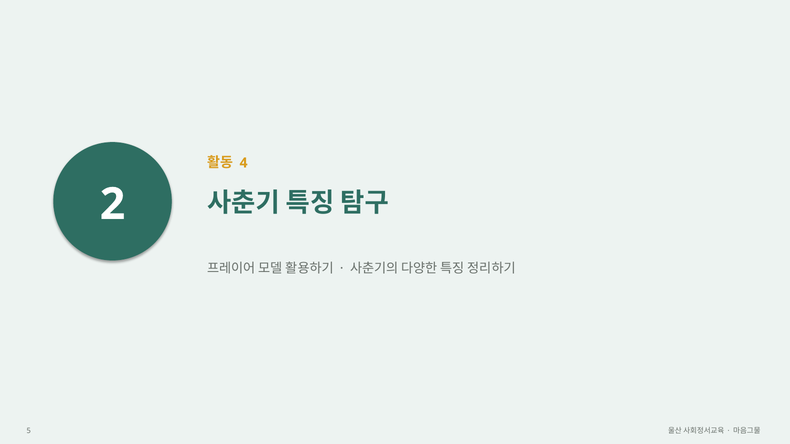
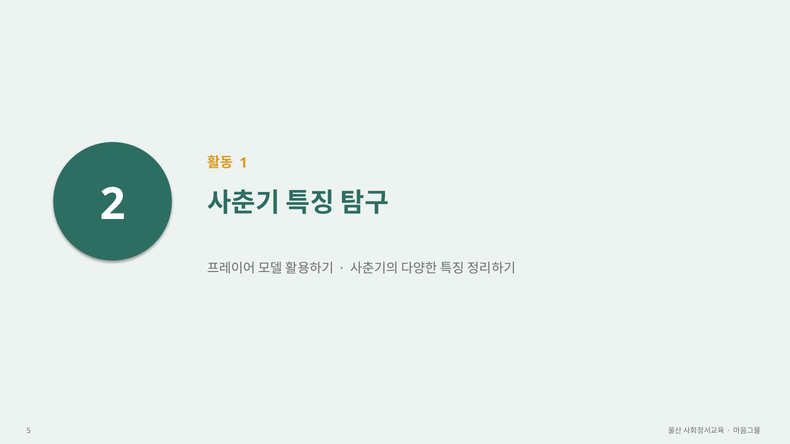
4: 4 -> 1
